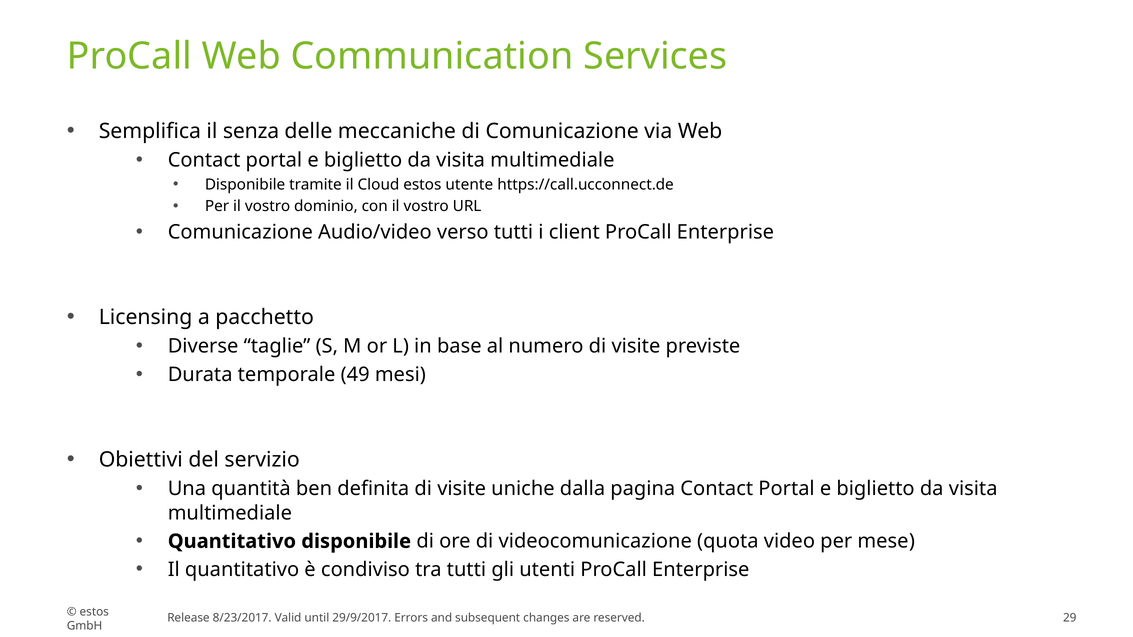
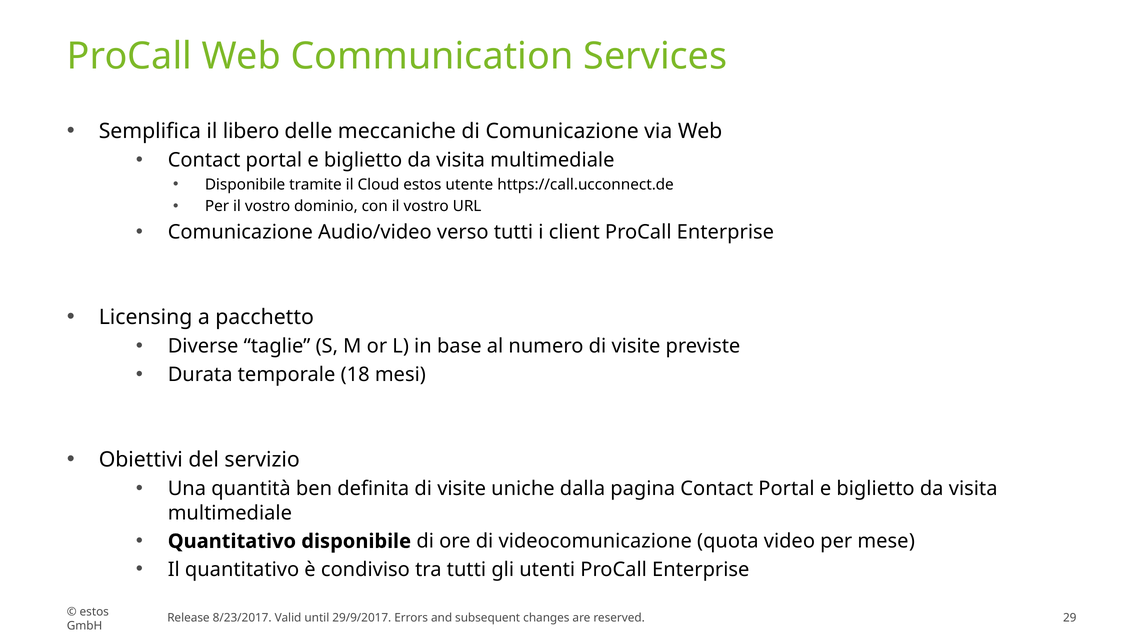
senza: senza -> libero
49: 49 -> 18
